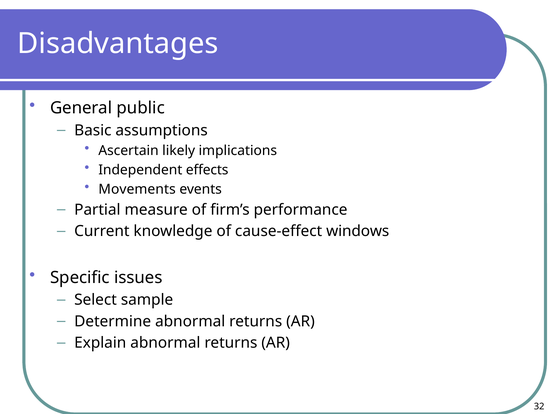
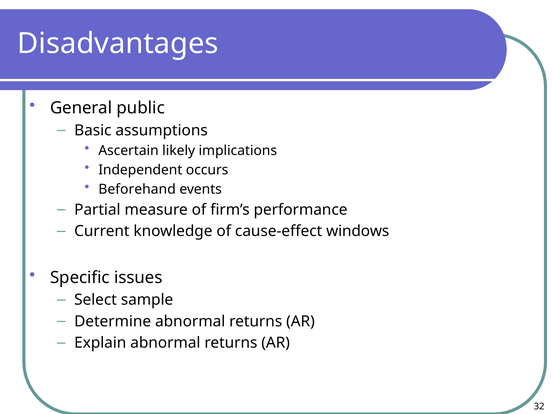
effects: effects -> occurs
Movements: Movements -> Beforehand
